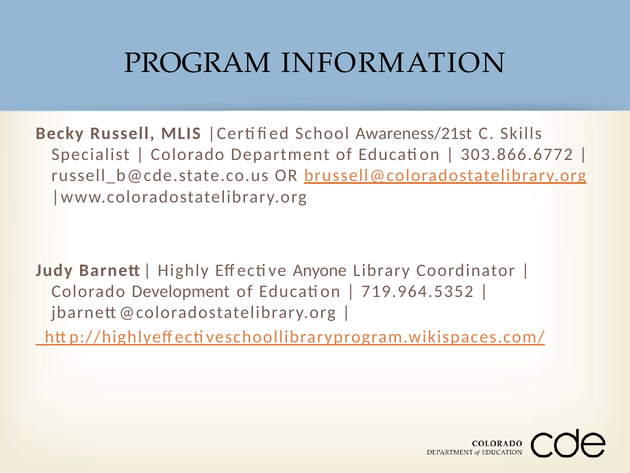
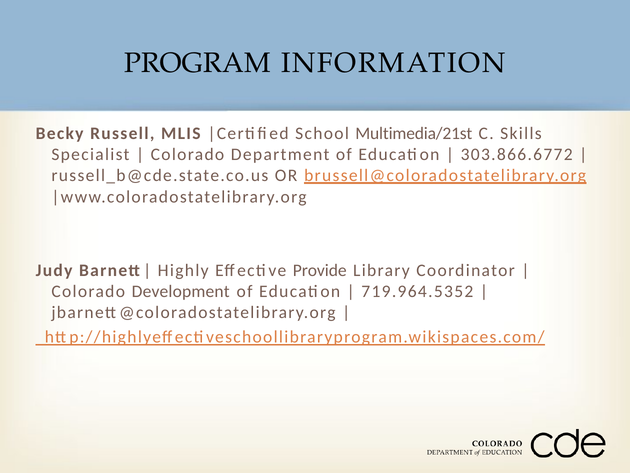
Awareness/21st: Awareness/21st -> Multimedia/21st
Anyone: Anyone -> Provide
